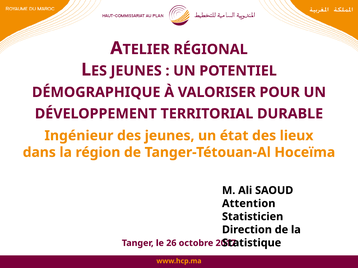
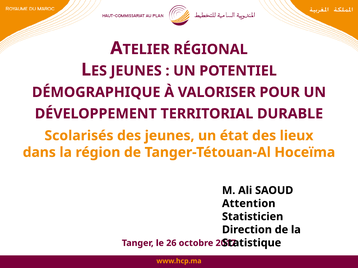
Ingénieur: Ingénieur -> Scolarisés
